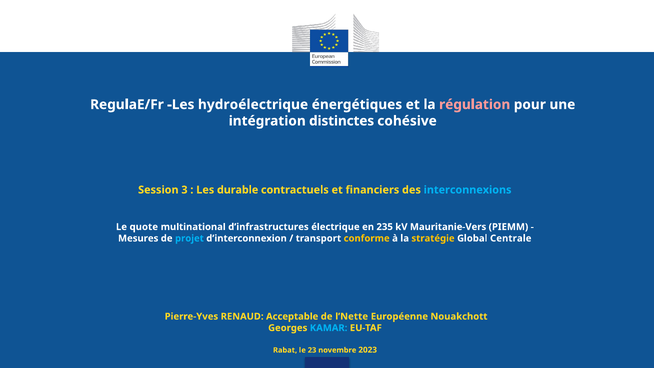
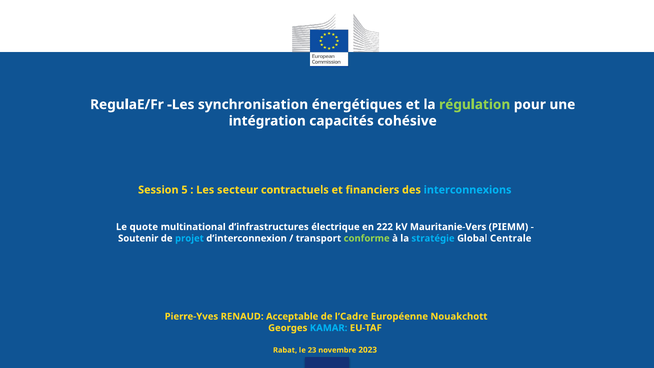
hydroélectrique: hydroélectrique -> synchronisation
régulation colour: pink -> light green
distinctes: distinctes -> capacités
3: 3 -> 5
durable: durable -> secteur
235: 235 -> 222
Mesures: Mesures -> Soutenir
conforme colour: yellow -> light green
stratégie colour: yellow -> light blue
l’Nette: l’Nette -> l’Cadre
